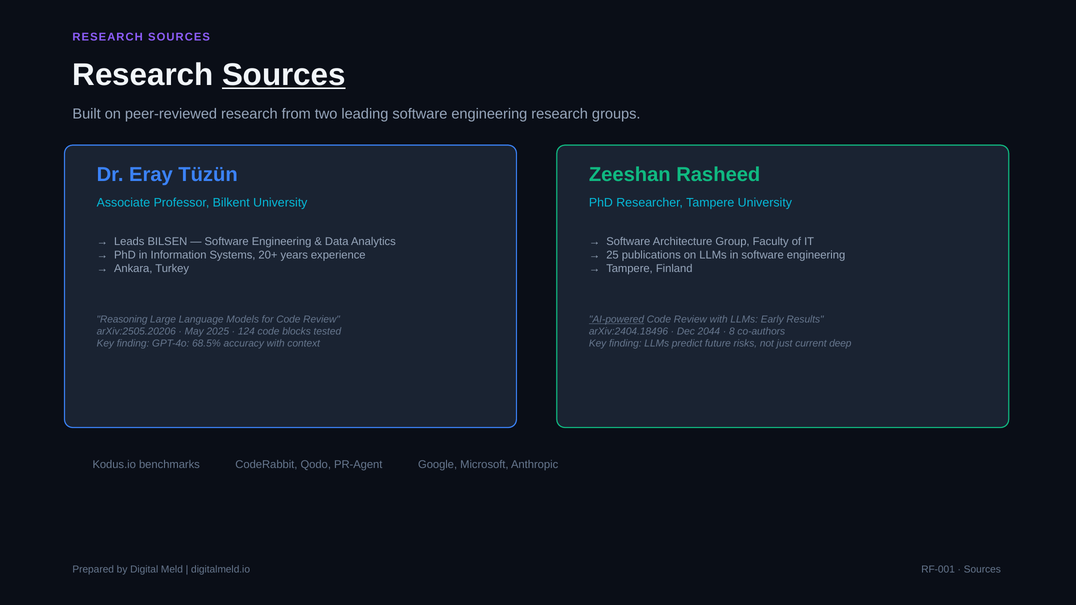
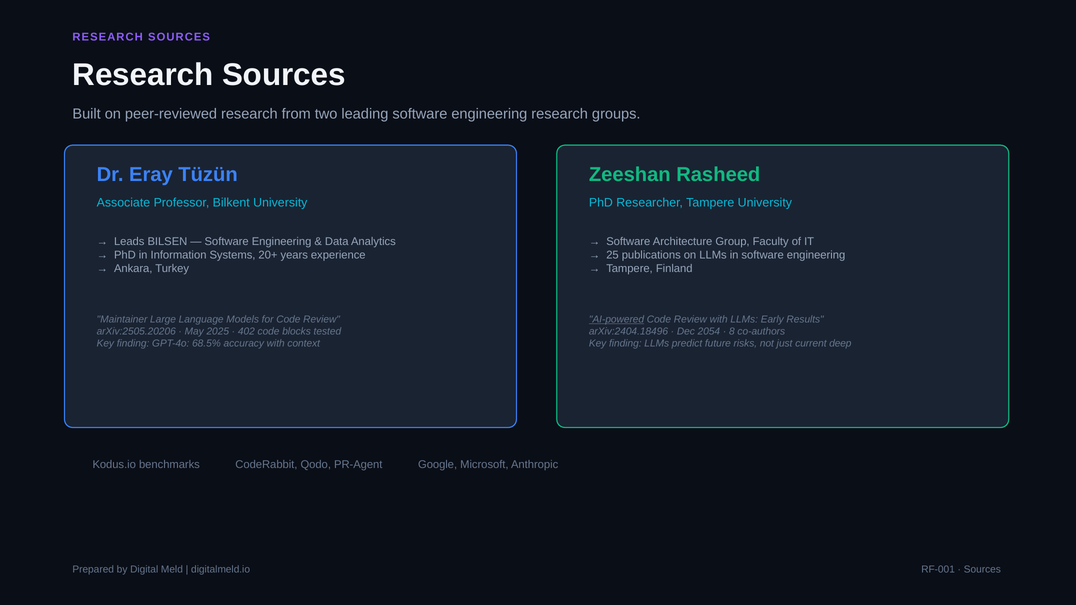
Sources at (284, 75) underline: present -> none
Reasoning: Reasoning -> Maintainer
124: 124 -> 402
2044: 2044 -> 2054
